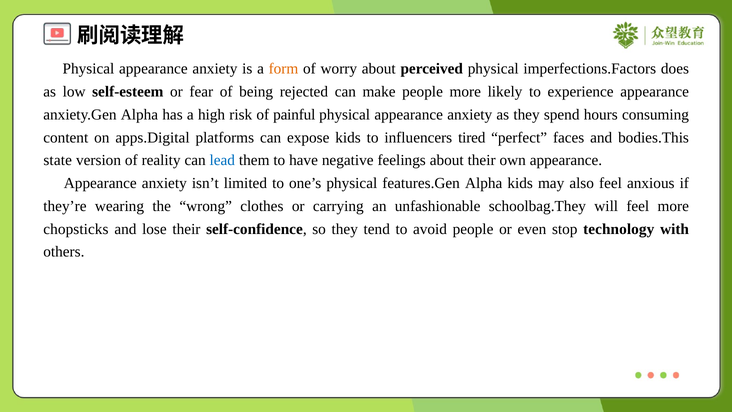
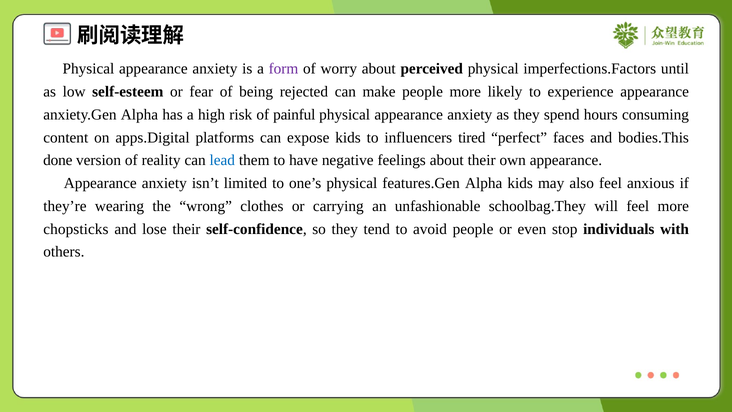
form colour: orange -> purple
does: does -> until
state: state -> done
technology: technology -> individuals
